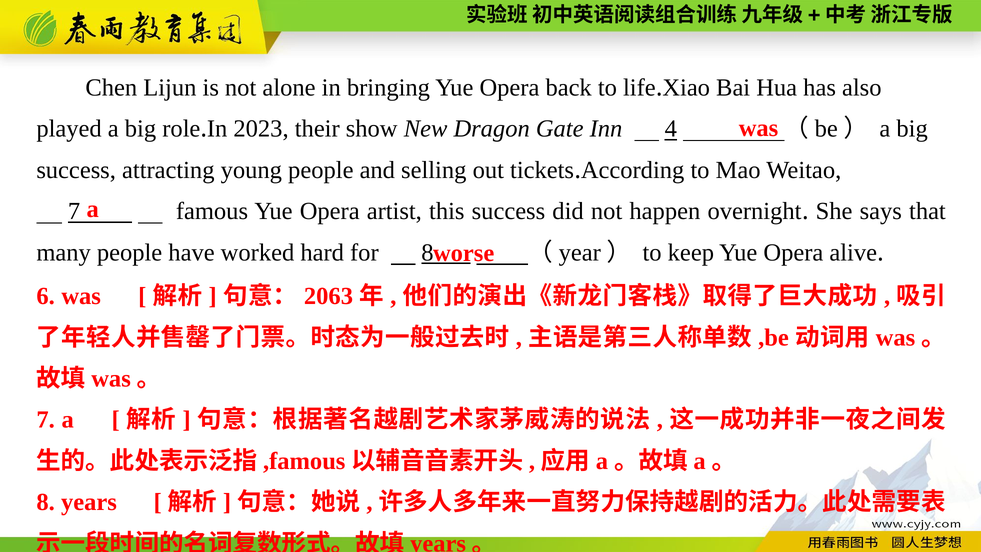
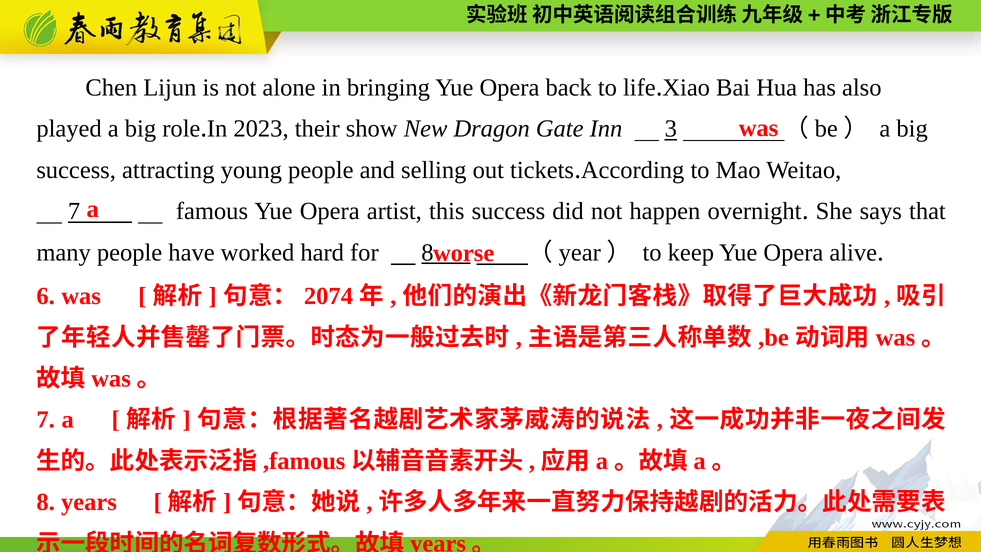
4: 4 -> 3
2063: 2063 -> 2074
